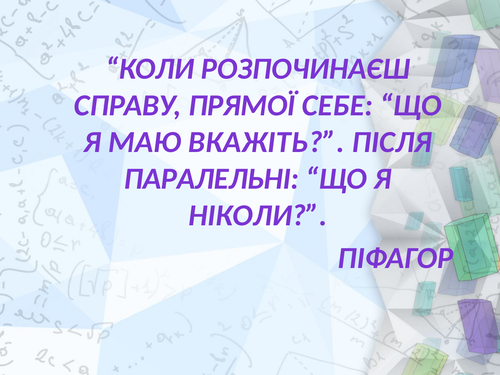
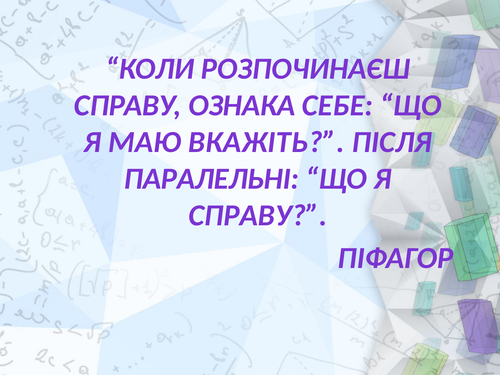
ПРЯМОЇ: ПРЯМОЇ -> ОЗНАКА
НІКОЛИ at (258, 215): НІКОЛИ -> СПРАВУ
